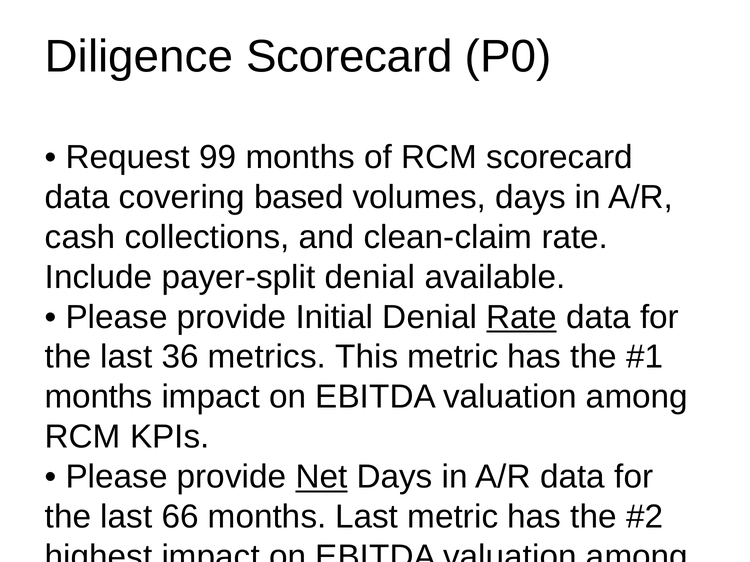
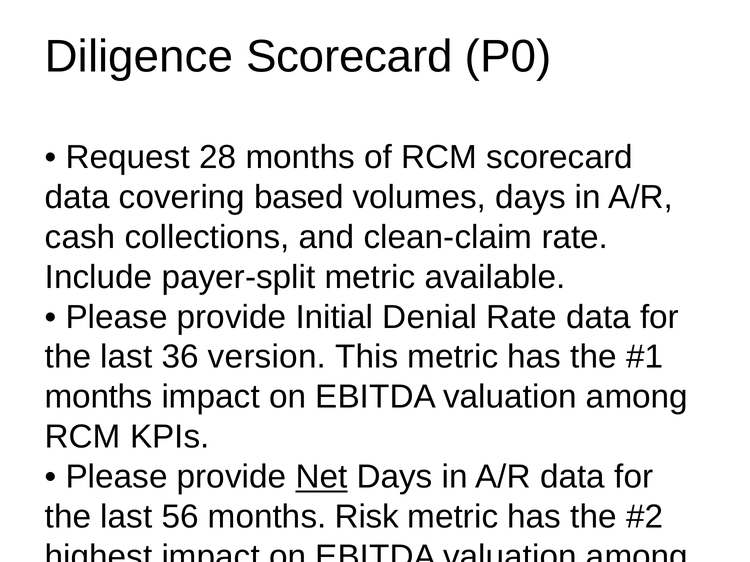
99: 99 -> 28
payer-split denial: denial -> metric
Rate at (522, 317) underline: present -> none
metrics: metrics -> version
66: 66 -> 56
months Last: Last -> Risk
